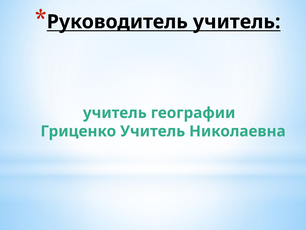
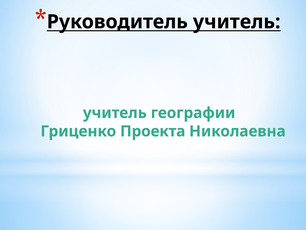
Гриценко Учитель: Учитель -> Проекта
